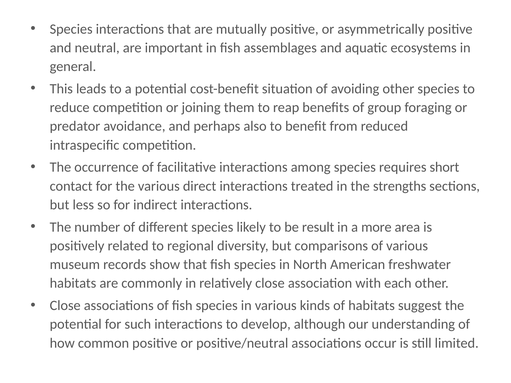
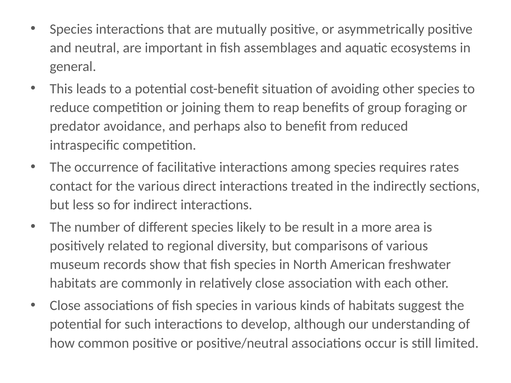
short: short -> rates
strengths: strengths -> indirectly
